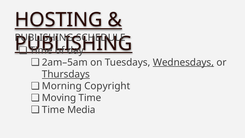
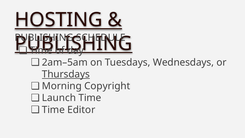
Wednesdays underline: present -> none
Moving: Moving -> Launch
Media: Media -> Editor
